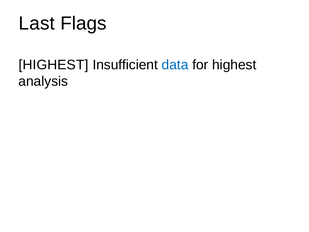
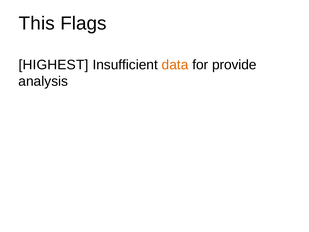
Last: Last -> This
data colour: blue -> orange
for highest: highest -> provide
